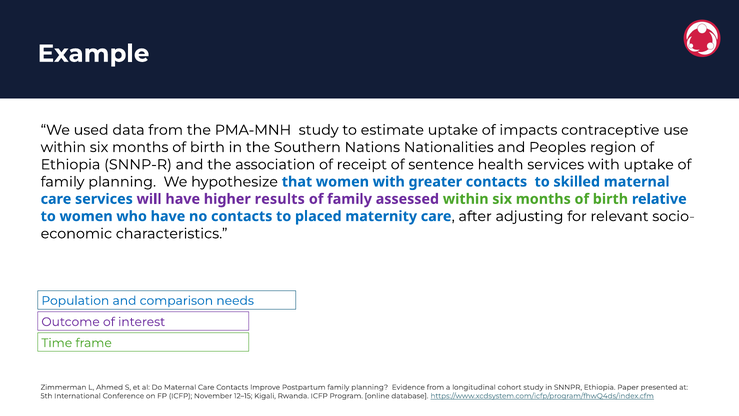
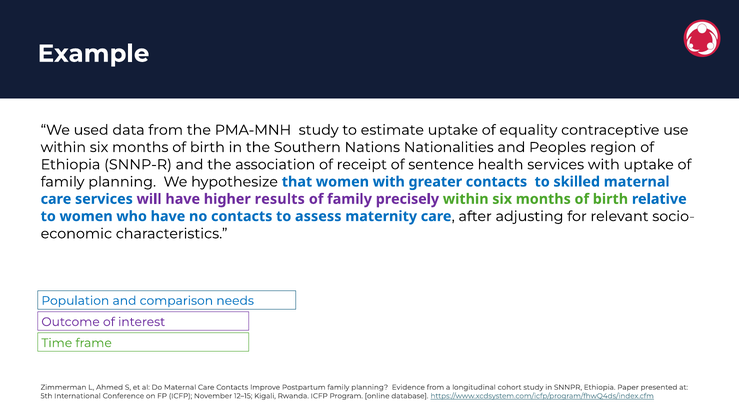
impacts: impacts -> equality
assessed: assessed -> precisely
placed: placed -> assess
